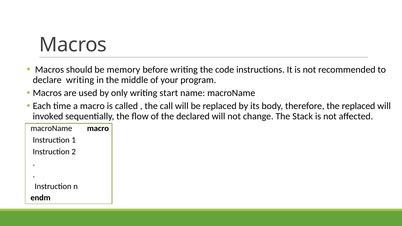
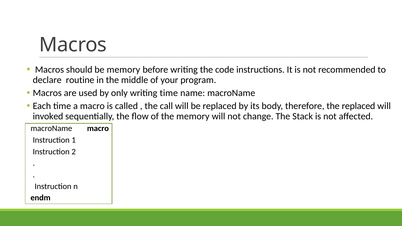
declare writing: writing -> routine
writing start: start -> time
the declared: declared -> memory
